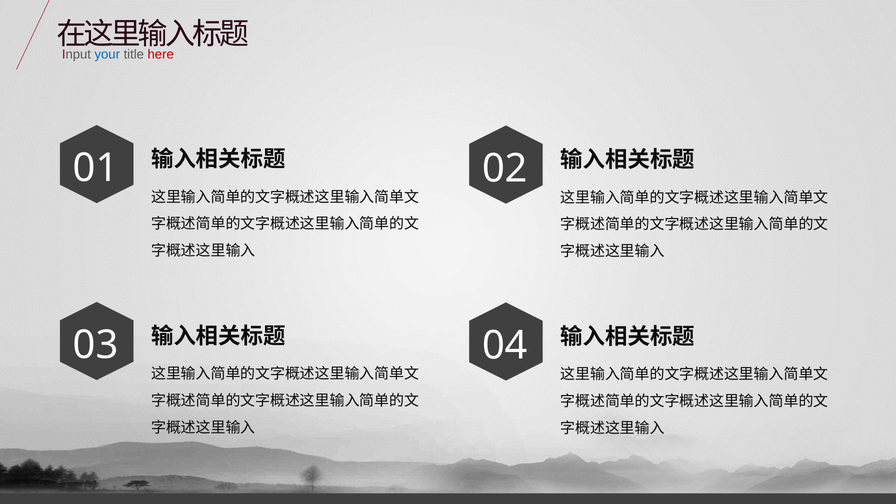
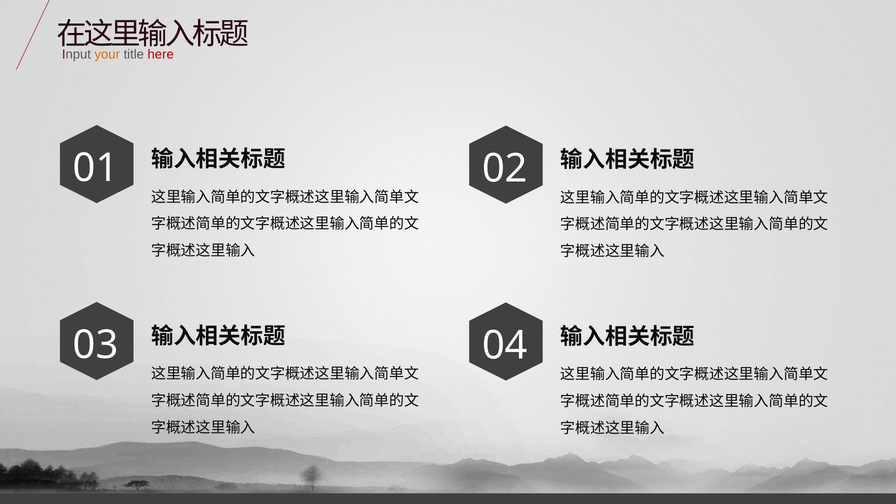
your colour: blue -> orange
